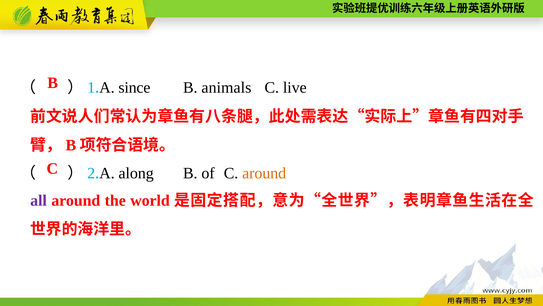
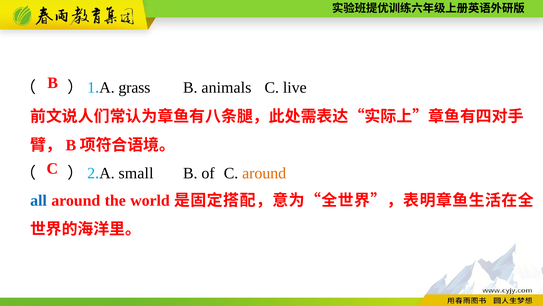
since: since -> grass
along: along -> small
all colour: purple -> blue
